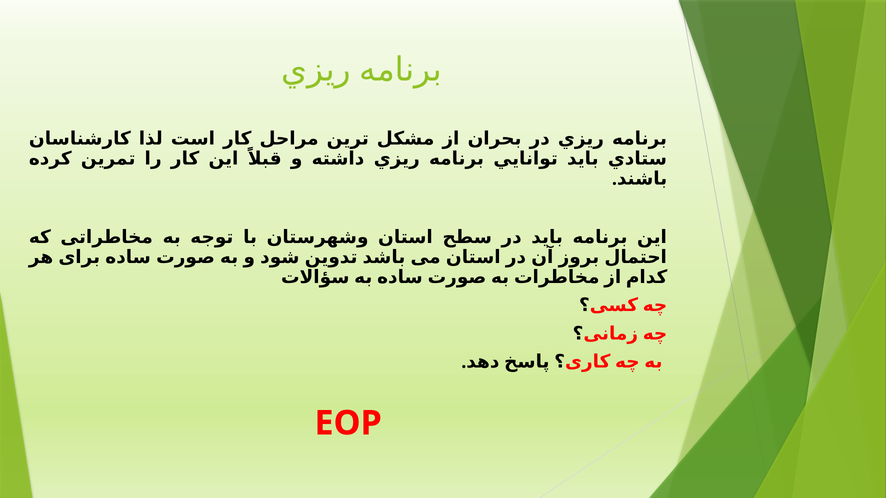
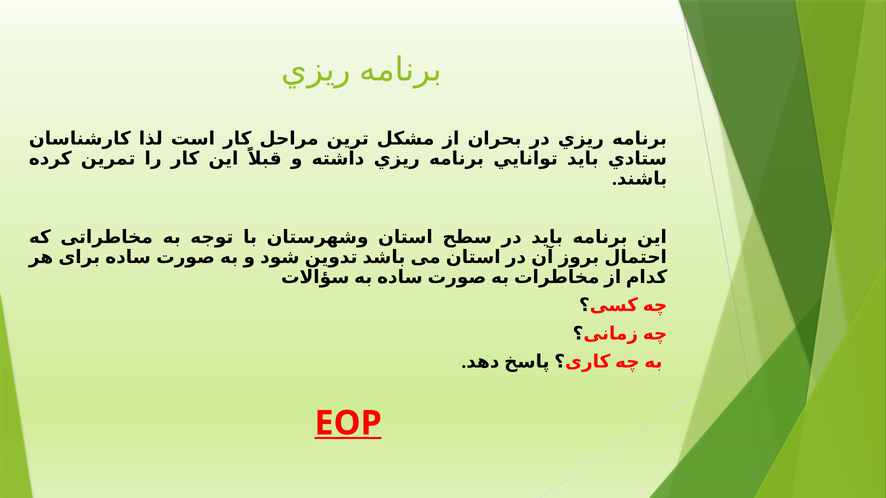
EOP underline: none -> present
